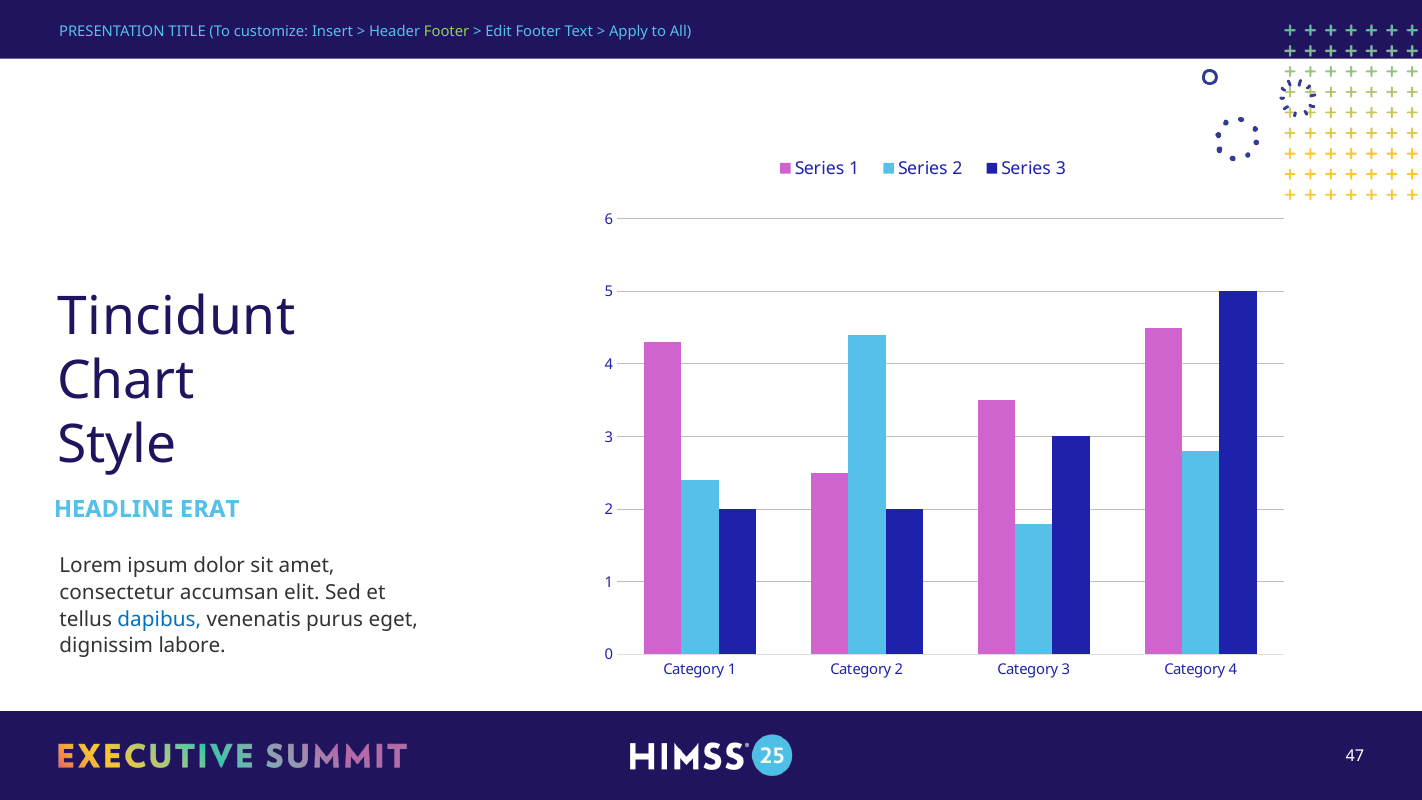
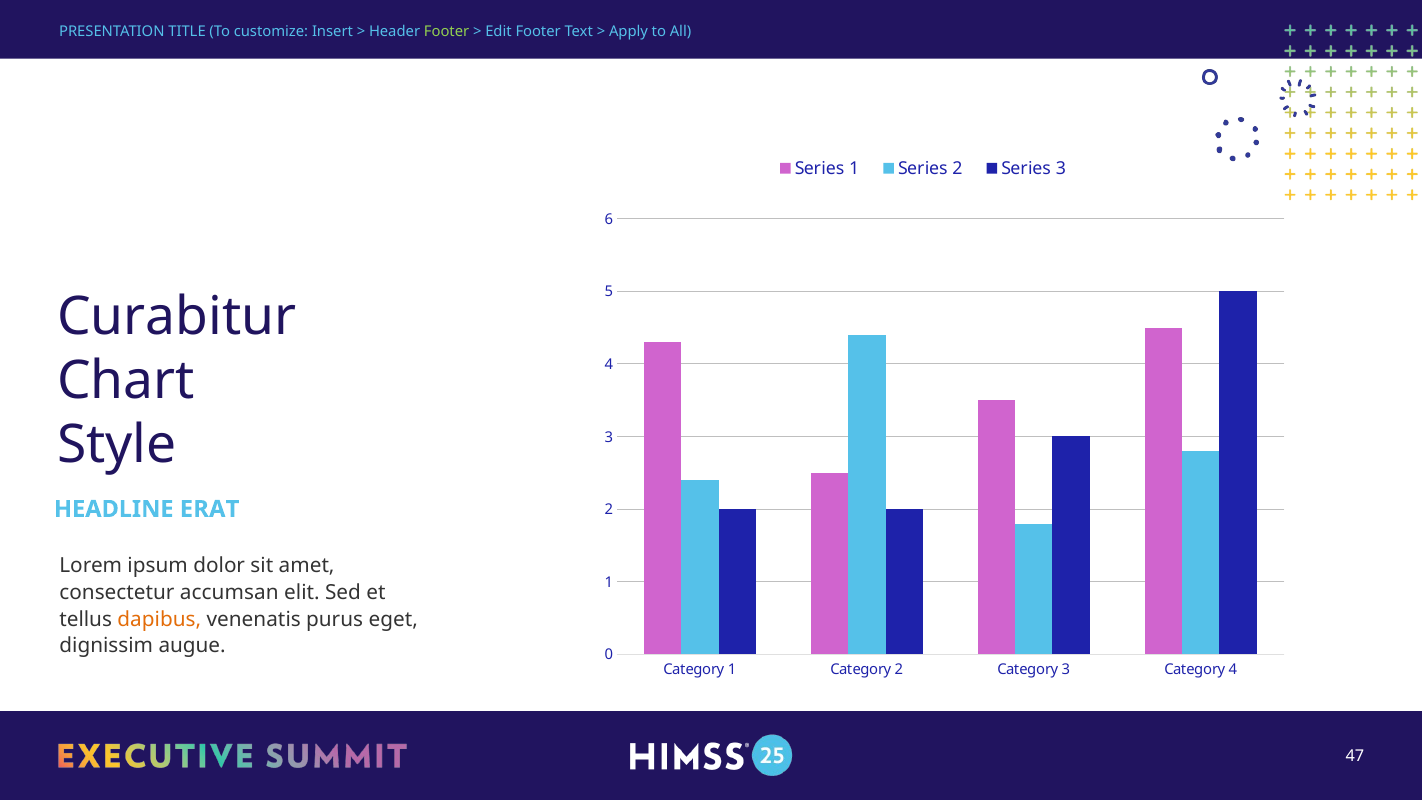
Tincidunt: Tincidunt -> Curabitur
dapibus colour: blue -> orange
labore: labore -> augue
